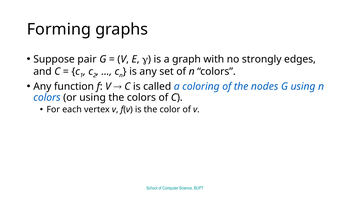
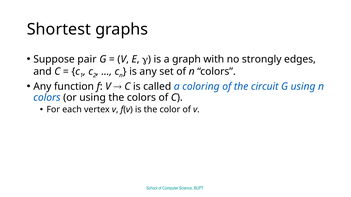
Forming: Forming -> Shortest
nodes: nodes -> circuit
